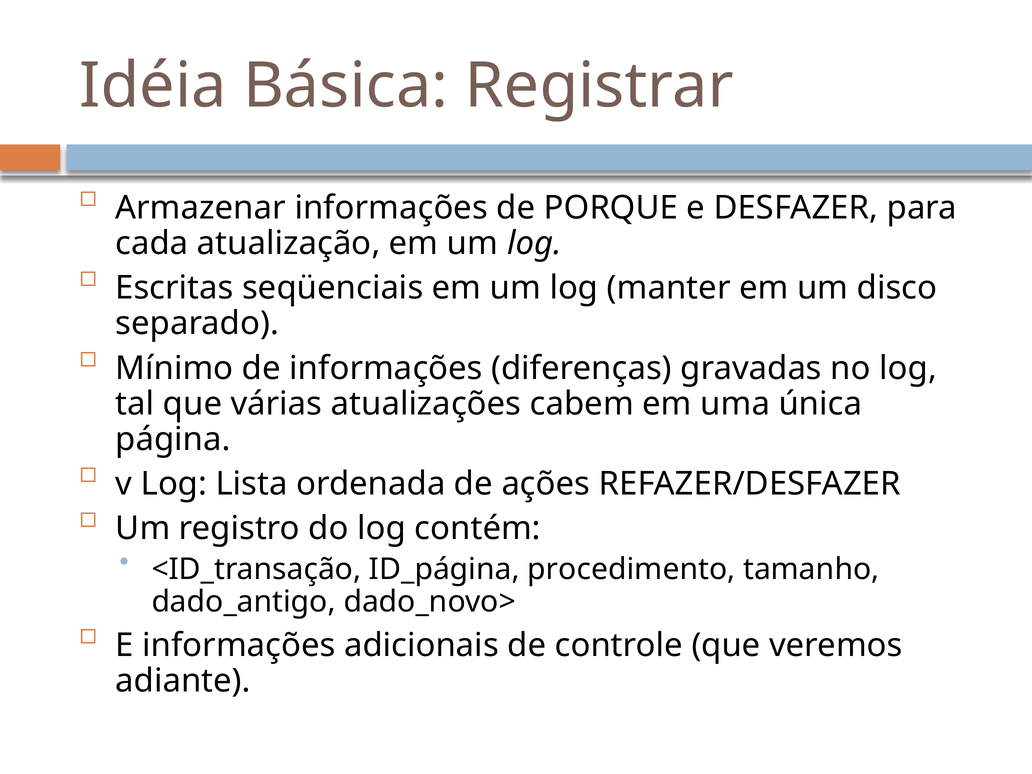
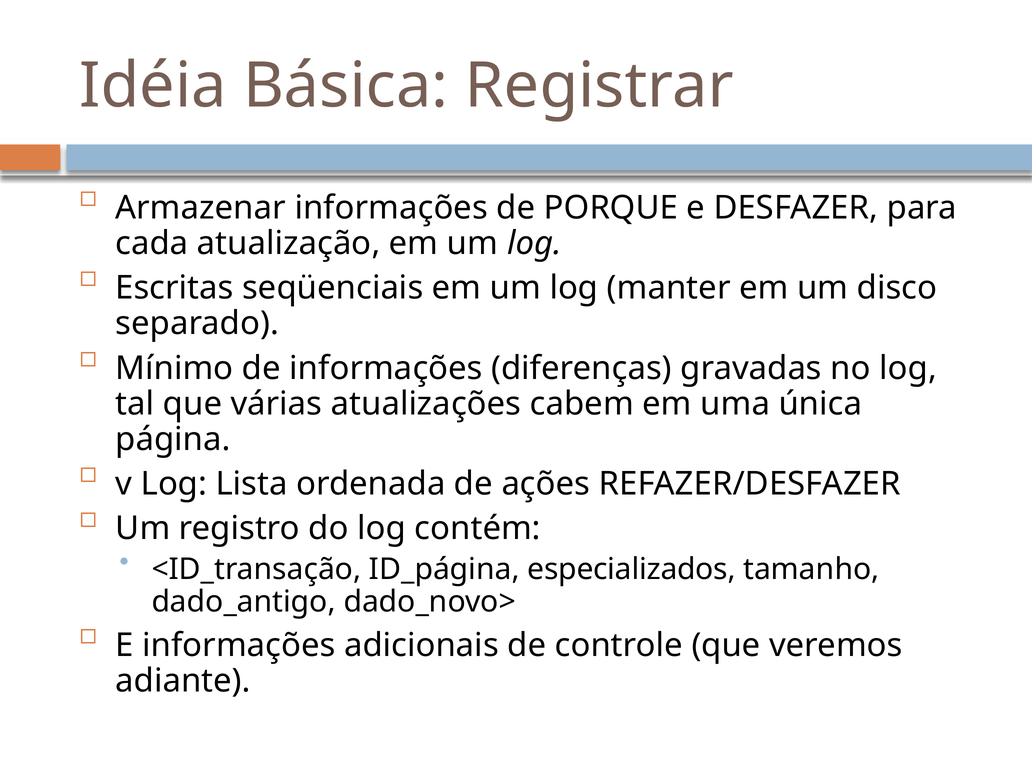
procedimento: procedimento -> especializados
